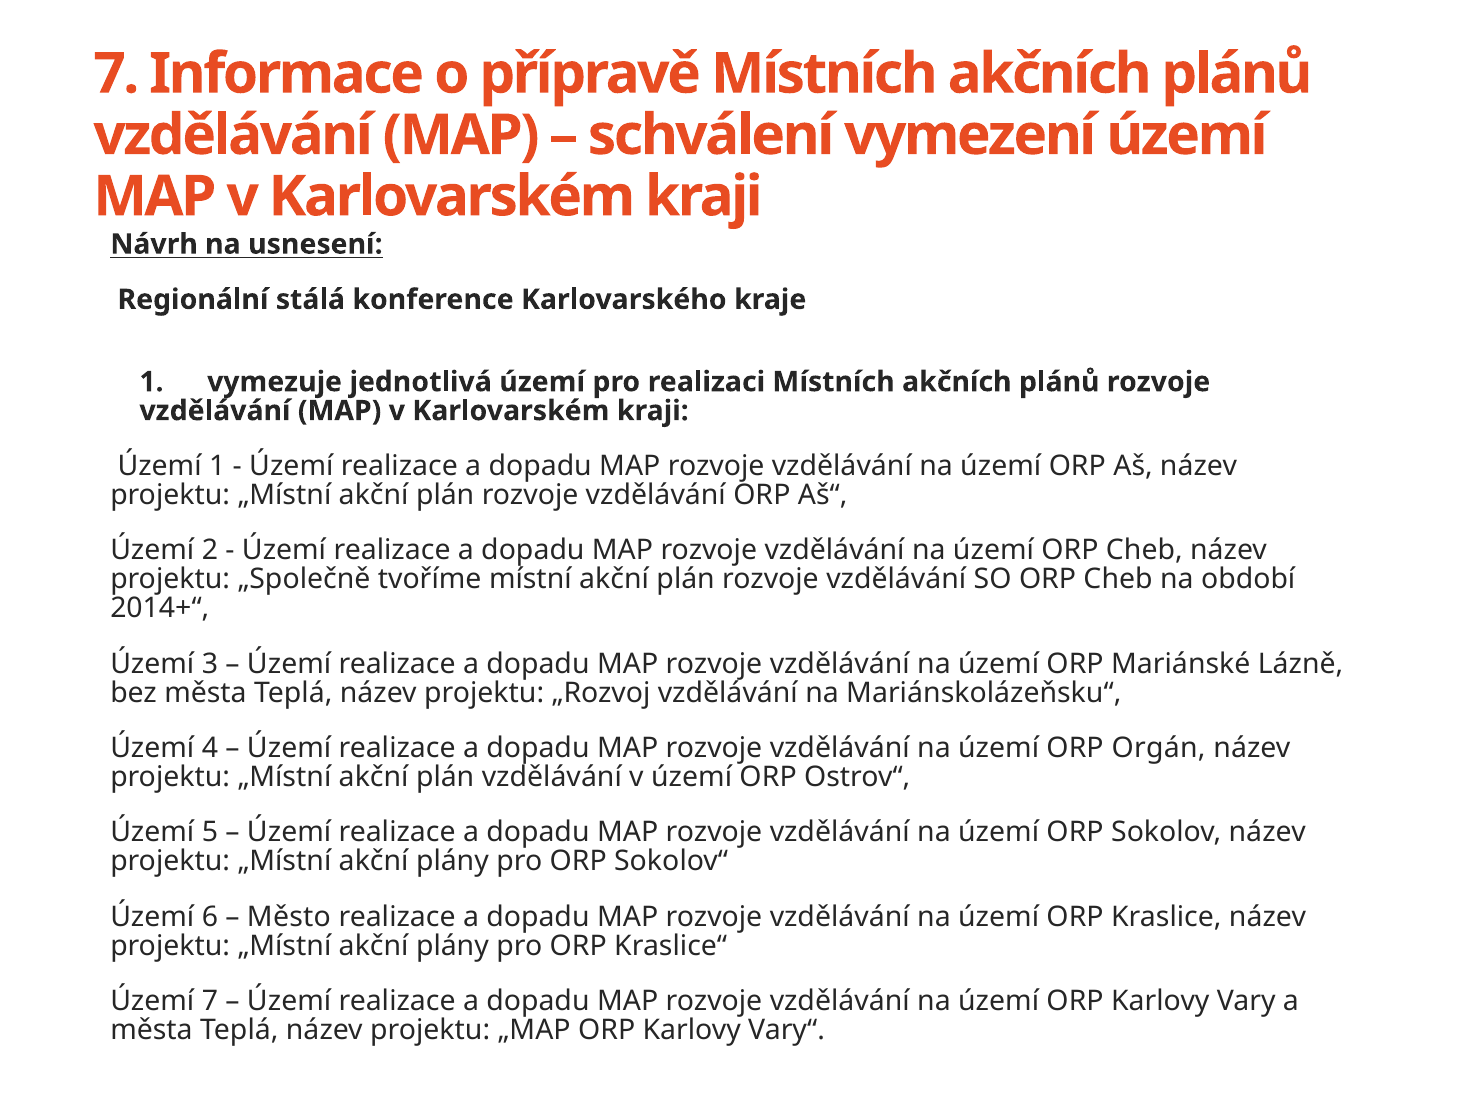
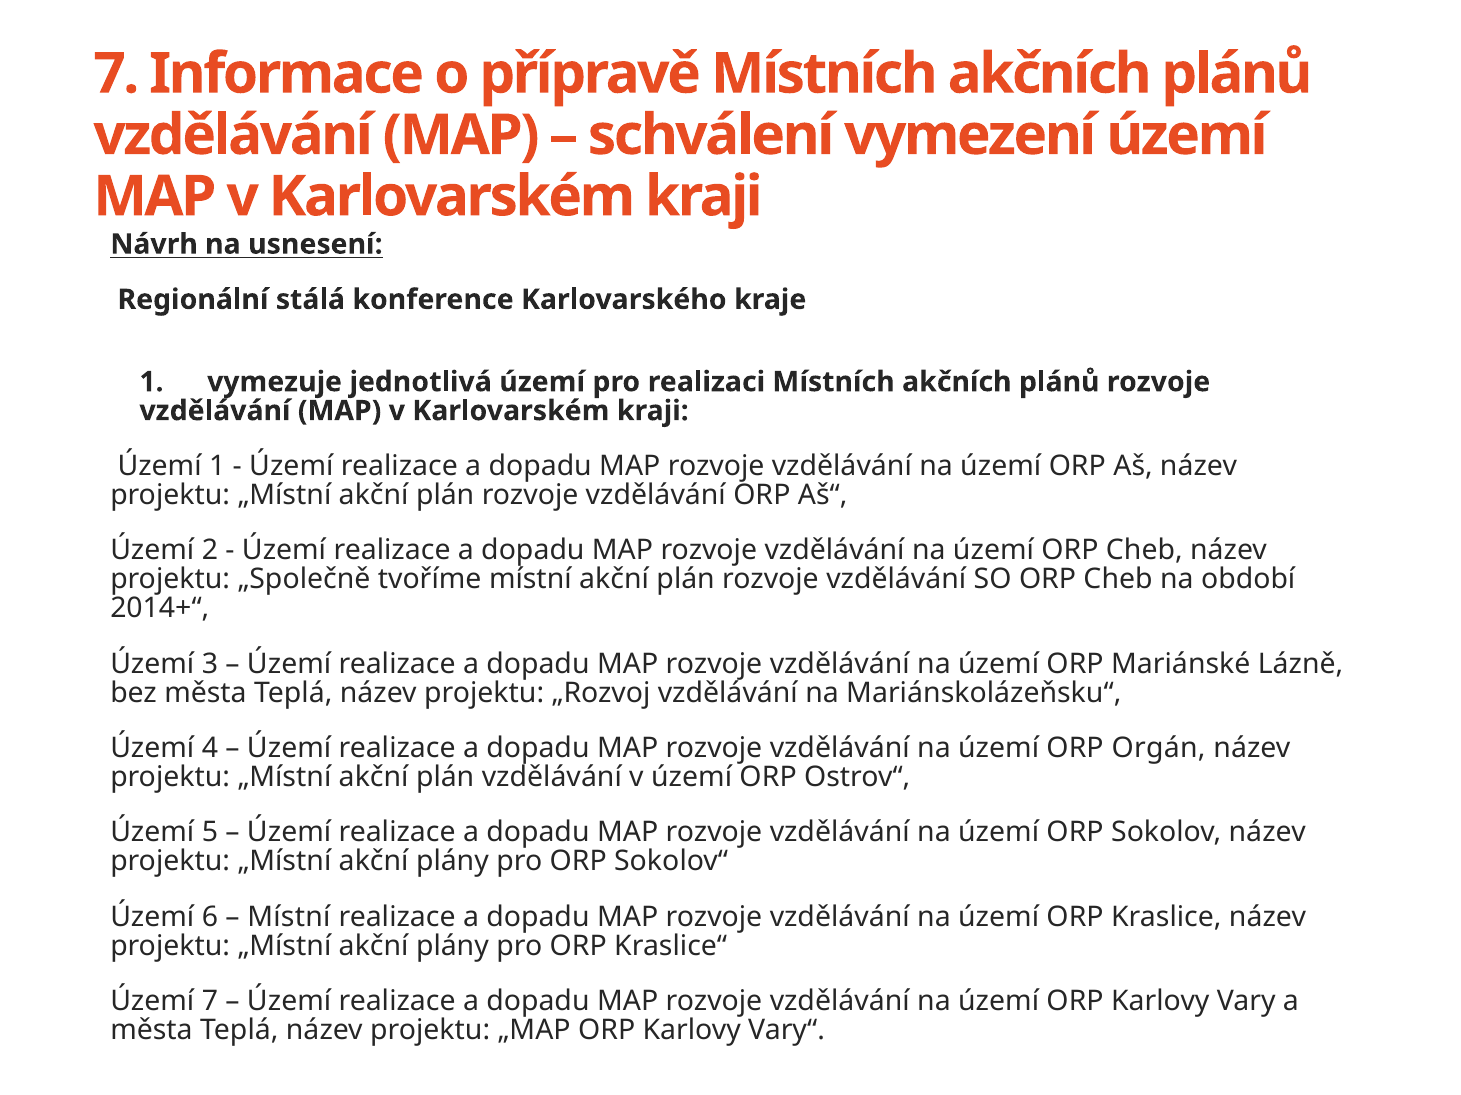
Město at (289, 917): Město -> Místní
